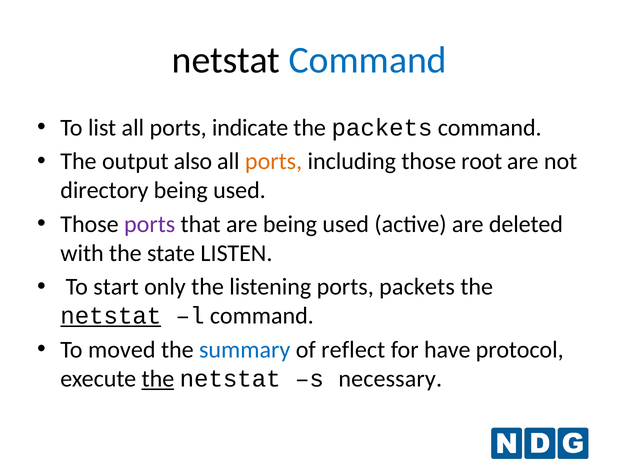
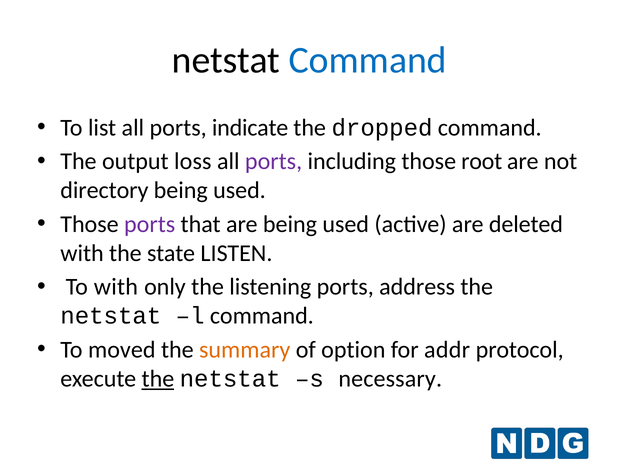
the packets: packets -> dropped
also: also -> loss
ports at (274, 161) colour: orange -> purple
To start: start -> with
ports packets: packets -> address
netstat at (111, 315) underline: present -> none
summary colour: blue -> orange
reflect: reflect -> option
have: have -> addr
